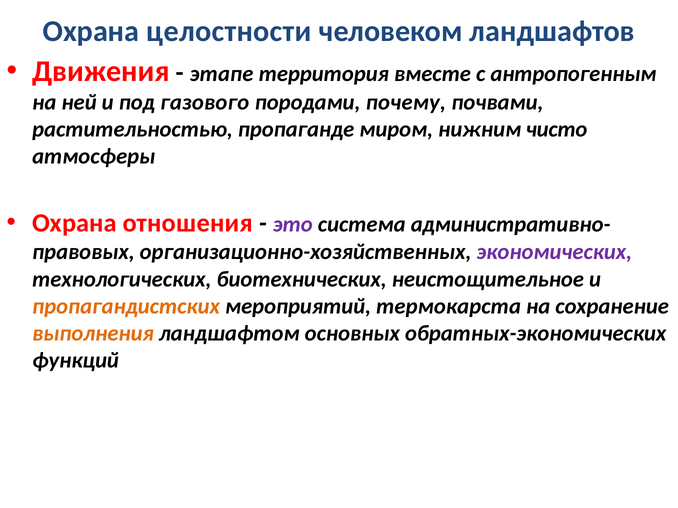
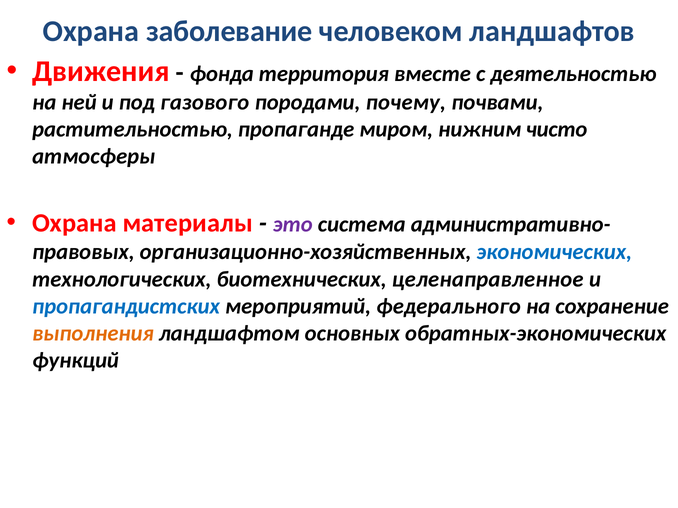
целостности: целостности -> заболевание
этапе: этапе -> фонда
антропогенным: антропогенным -> деятельностью
отношения: отношения -> материалы
экономических colour: purple -> blue
неистощительное: неистощительное -> целенаправленное
пропагандистских colour: orange -> blue
термокарста: термокарста -> федерального
